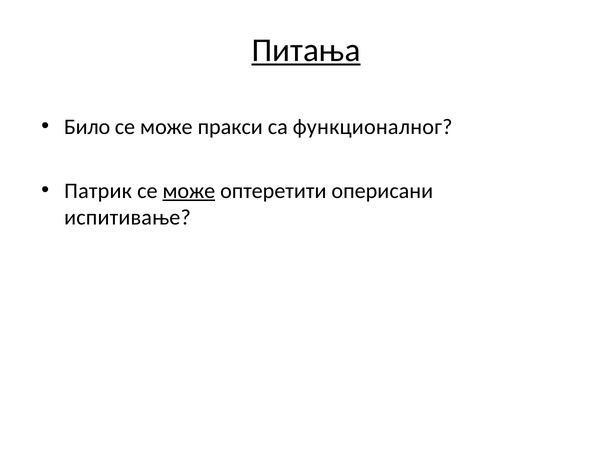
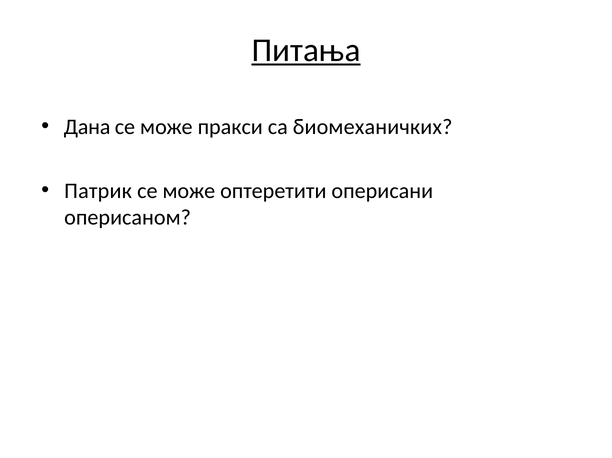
Било: Било -> Дана
функционалног: функционалног -> биомеханичких
може at (189, 191) underline: present -> none
испитивање: испитивање -> оперисаном
